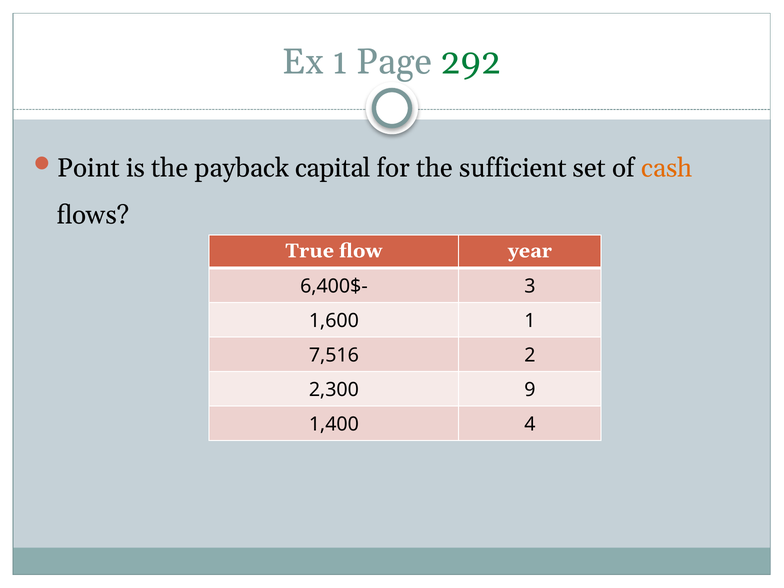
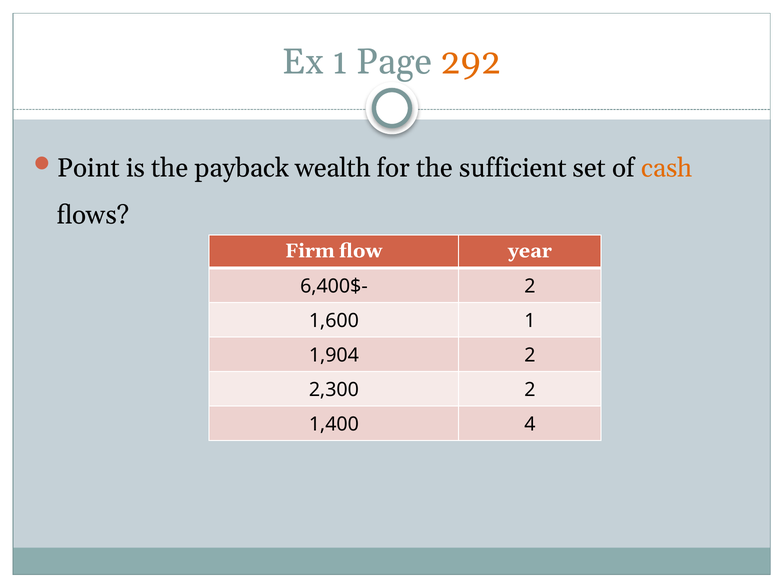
292 colour: green -> orange
capital: capital -> wealth
True: True -> Firm
3 at (530, 286): 3 -> 2
7,516: 7,516 -> 1,904
2,300 9: 9 -> 2
